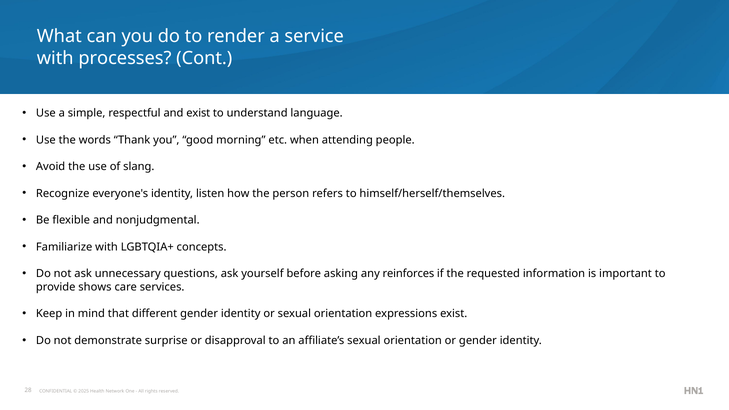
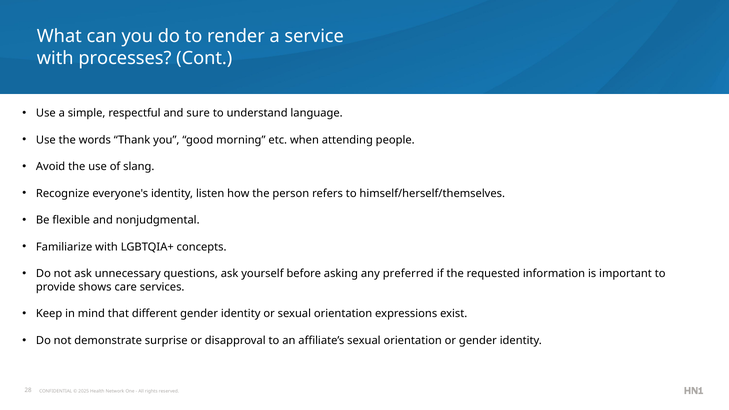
and exist: exist -> sure
reinforces: reinforces -> preferred
